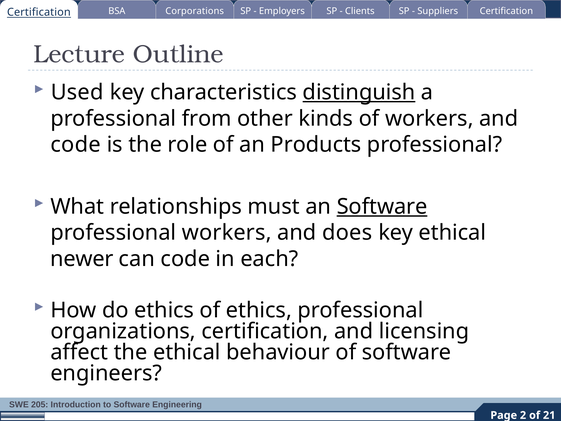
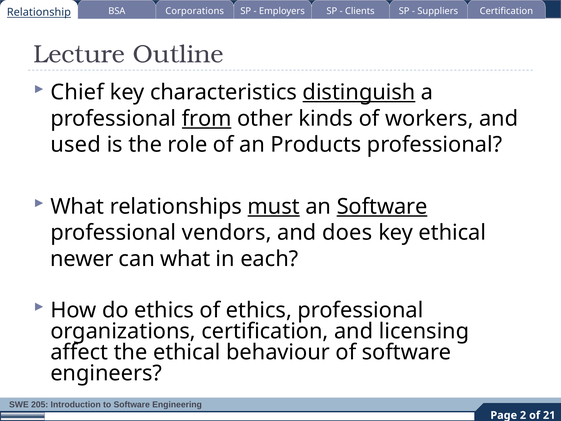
Certification at (39, 12): Certification -> Relationship
Used: Used -> Chief
from underline: none -> present
code at (76, 145): code -> used
must underline: none -> present
professional workers: workers -> vendors
can code: code -> what
